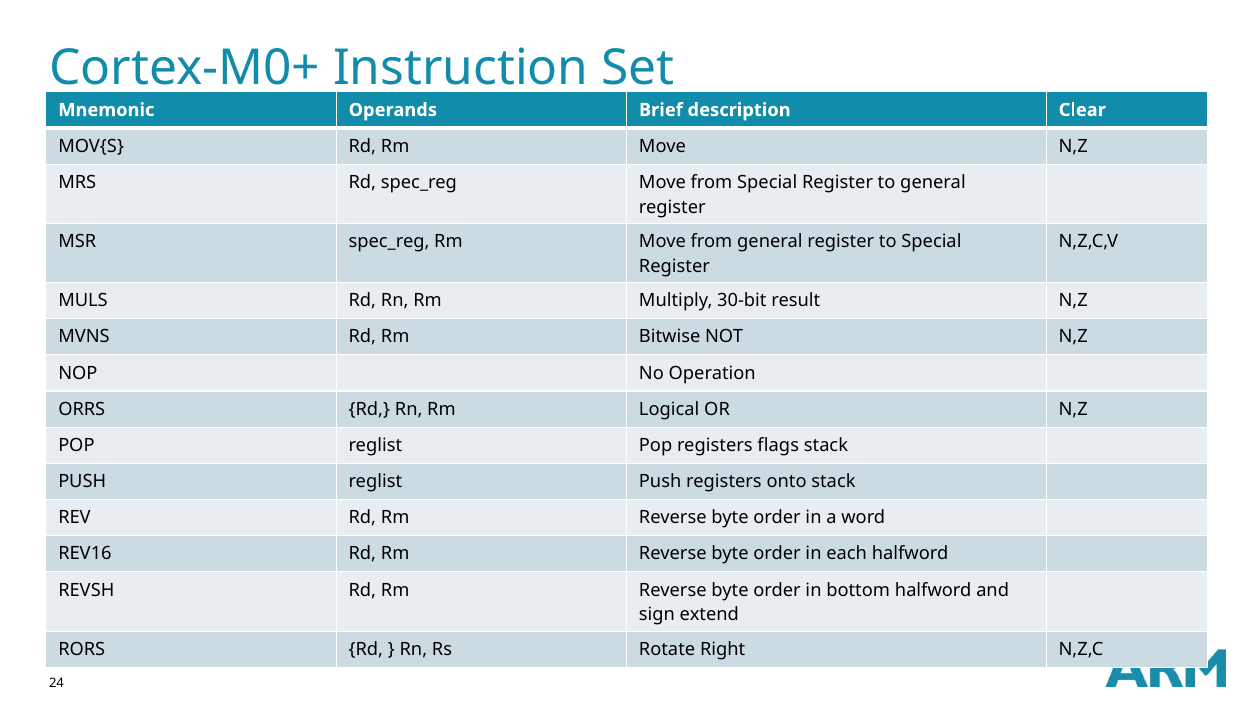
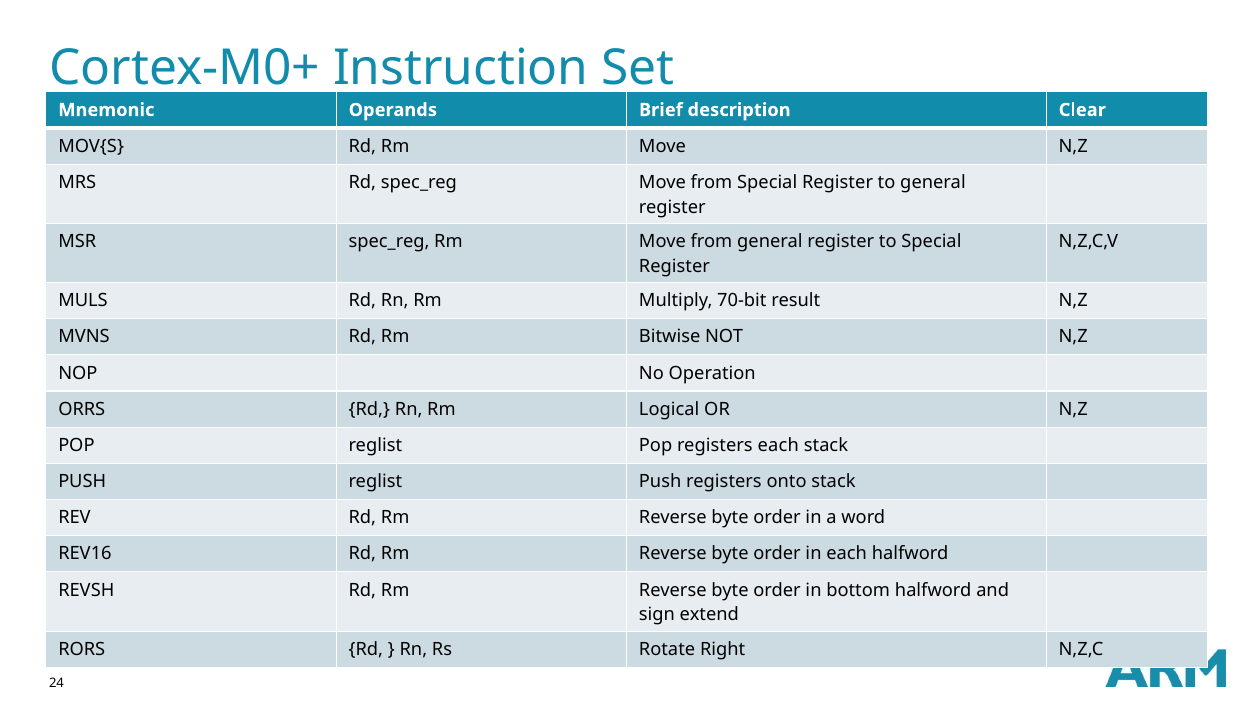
30-bit: 30-bit -> 70-bit
registers flags: flags -> each
